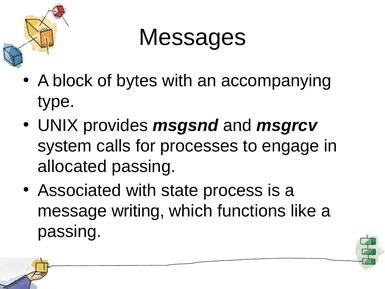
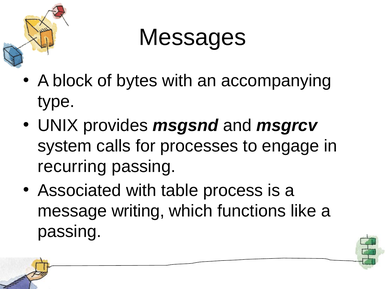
allocated: allocated -> recurring
state: state -> table
